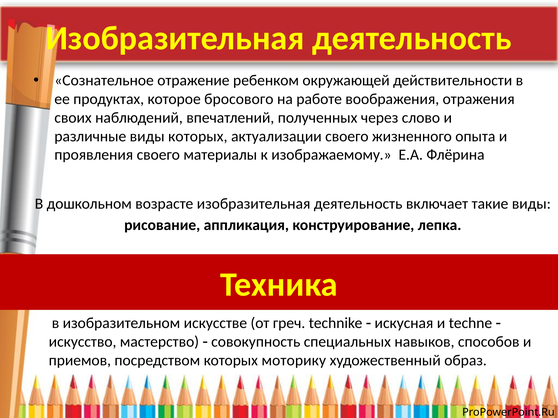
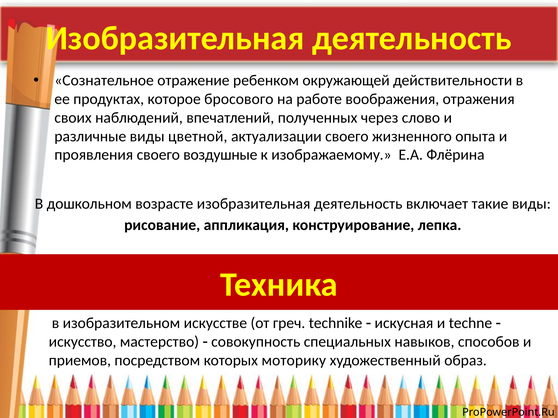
виды которых: которых -> цветной
материалы: материалы -> воздушные
